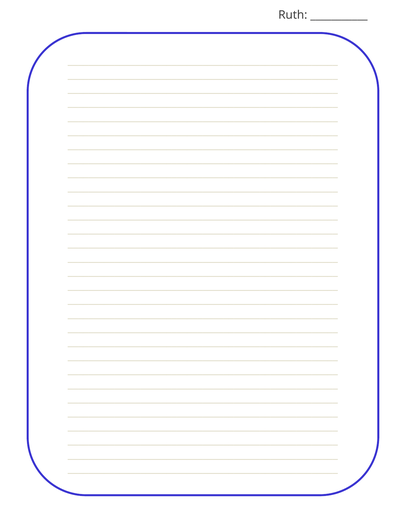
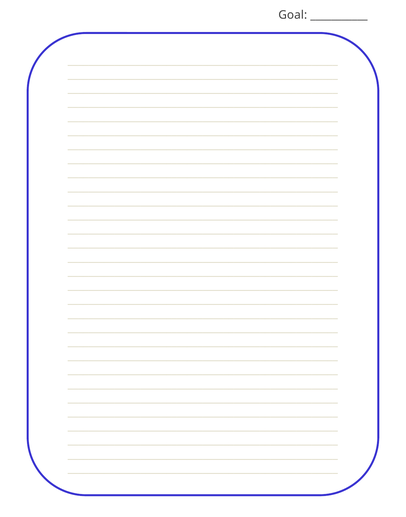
Ruth: Ruth -> Goal
